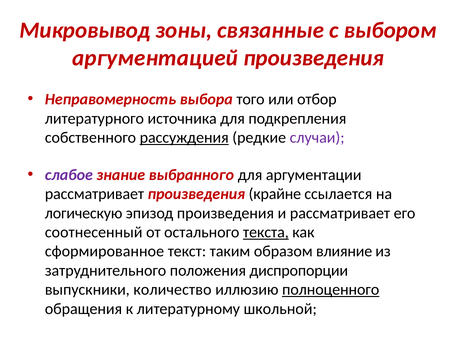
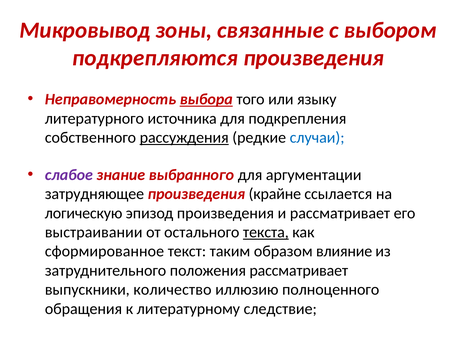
аргументацией: аргументацией -> подкрепляются
выбора underline: none -> present
отбор: отбор -> языку
случаи colour: purple -> blue
рассматривает at (94, 194): рассматривает -> затрудняющее
соотнесенный: соотнесенный -> выстраивании
положения диспропорции: диспропорции -> рассматривает
полноценного underline: present -> none
школьной: школьной -> следствие
